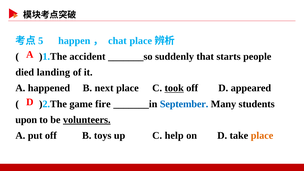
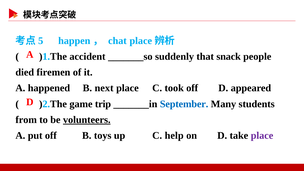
starts: starts -> snack
landing: landing -> firemen
took underline: present -> none
fire: fire -> trip
upon: upon -> from
place at (262, 136) colour: orange -> purple
